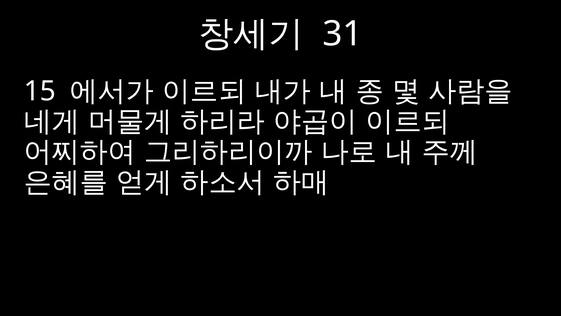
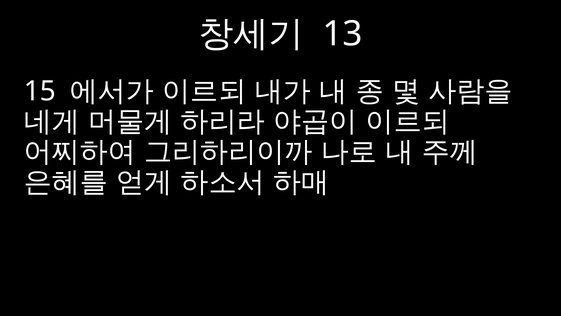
31: 31 -> 13
